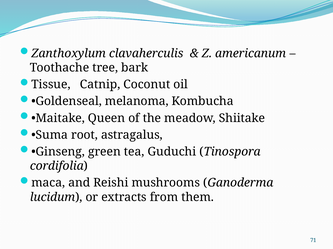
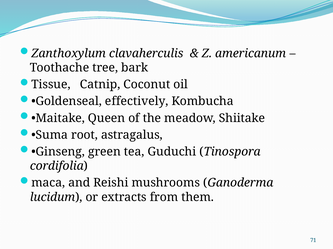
melanoma: melanoma -> effectively
